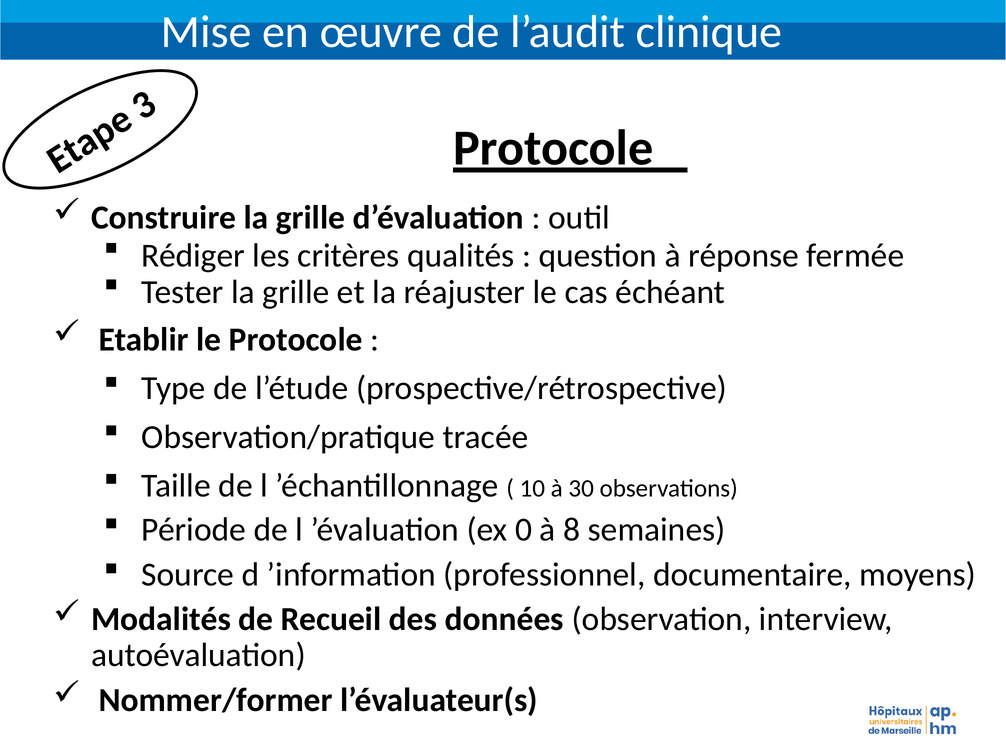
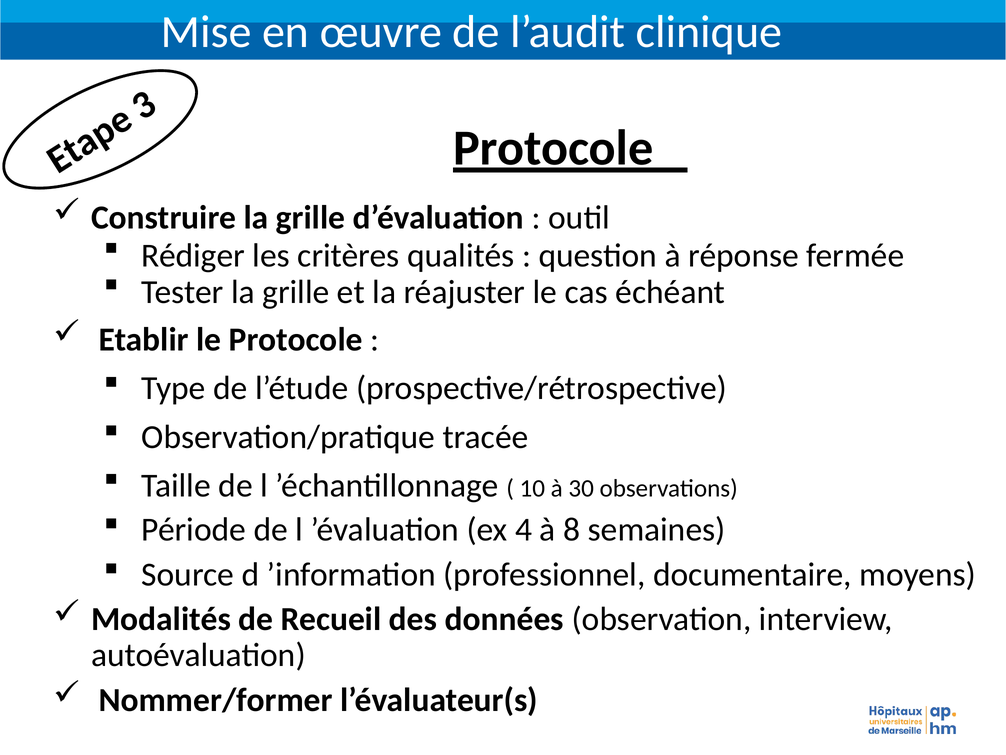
0: 0 -> 4
